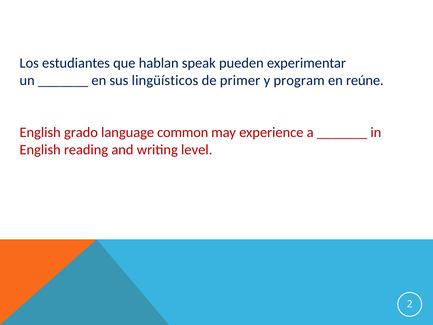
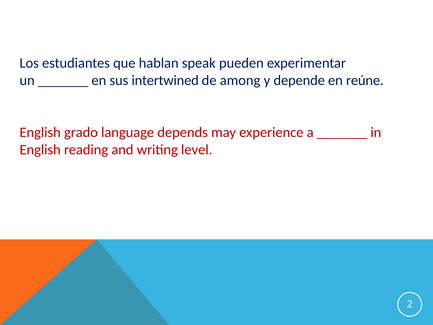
lingüísticos: lingüísticos -> intertwined
primer: primer -> among
program: program -> depende
common: common -> depends
